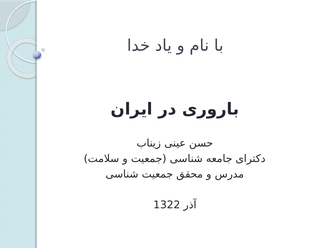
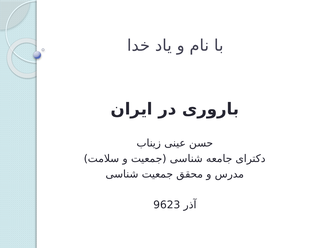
1322: 1322 -> 9623
